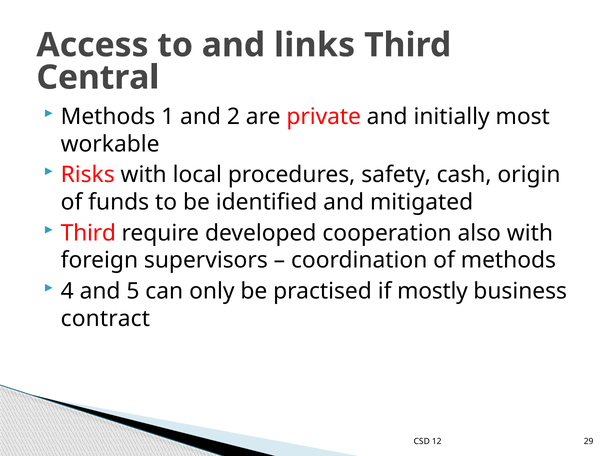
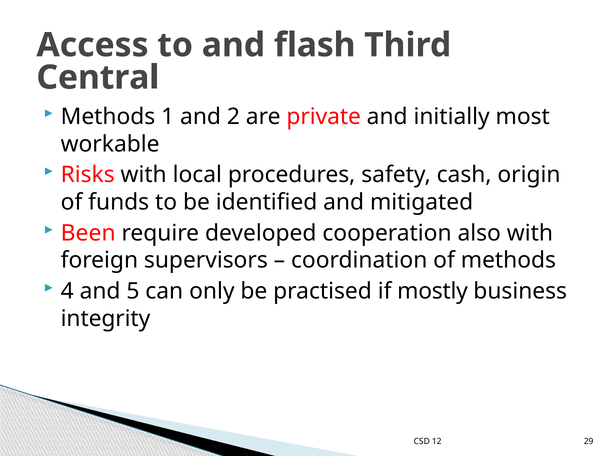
links: links -> flash
Third at (88, 233): Third -> Been
contract: contract -> integrity
